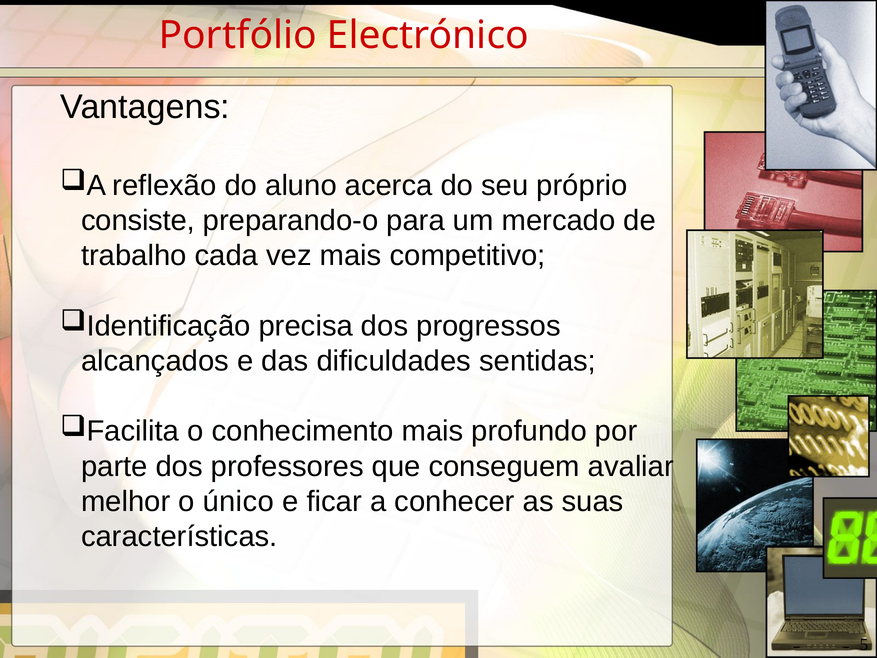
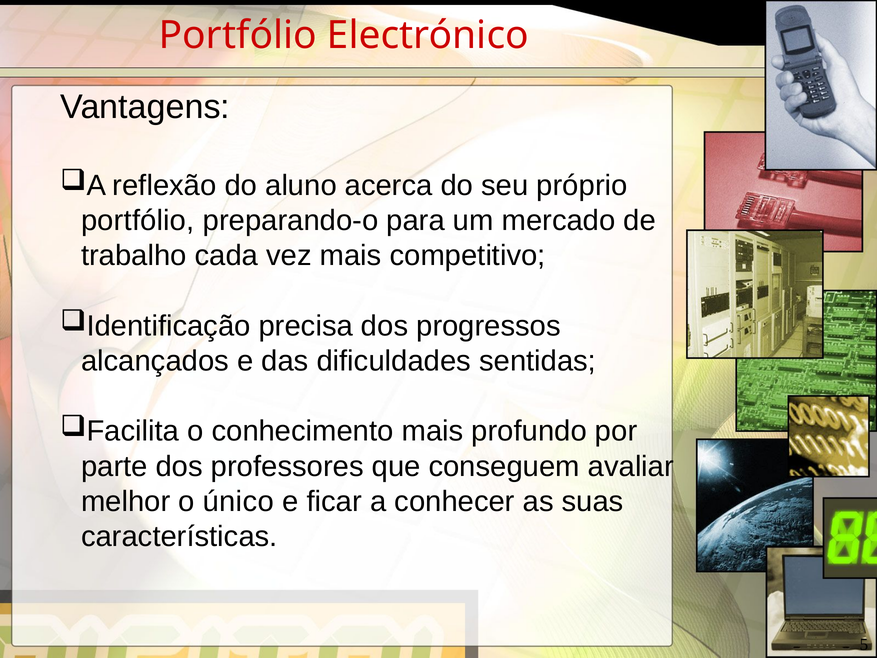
consiste at (138, 221): consiste -> portfólio
